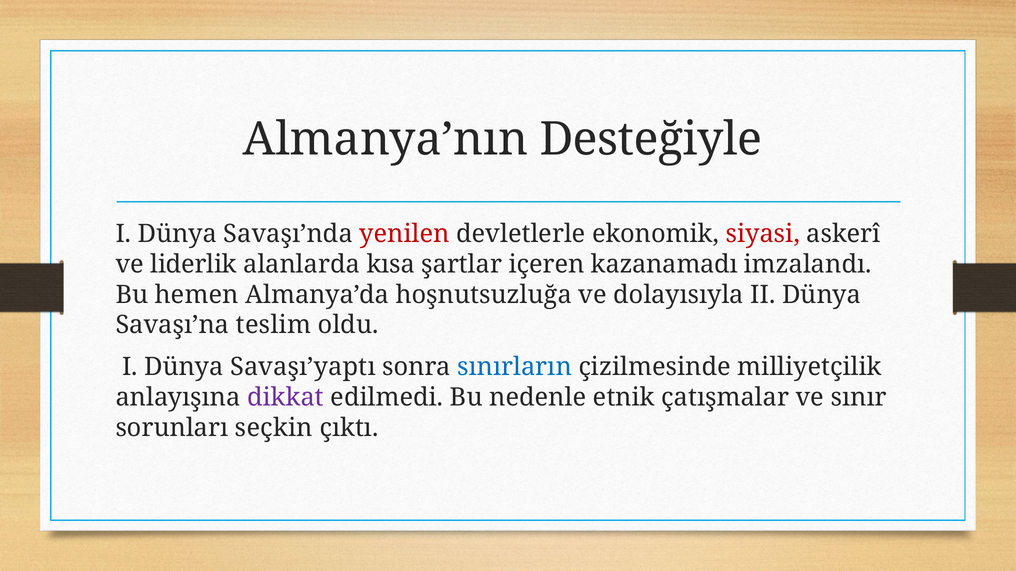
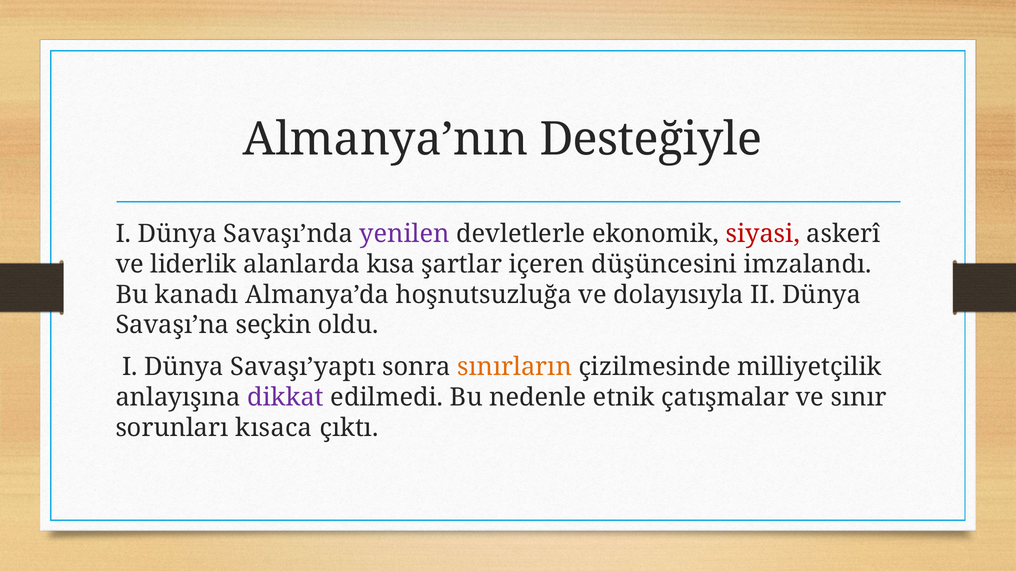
yenilen colour: red -> purple
kazanamadı: kazanamadı -> düşüncesini
hemen: hemen -> kanadı
teslim: teslim -> seçkin
sınırların colour: blue -> orange
seçkin: seçkin -> kısaca
